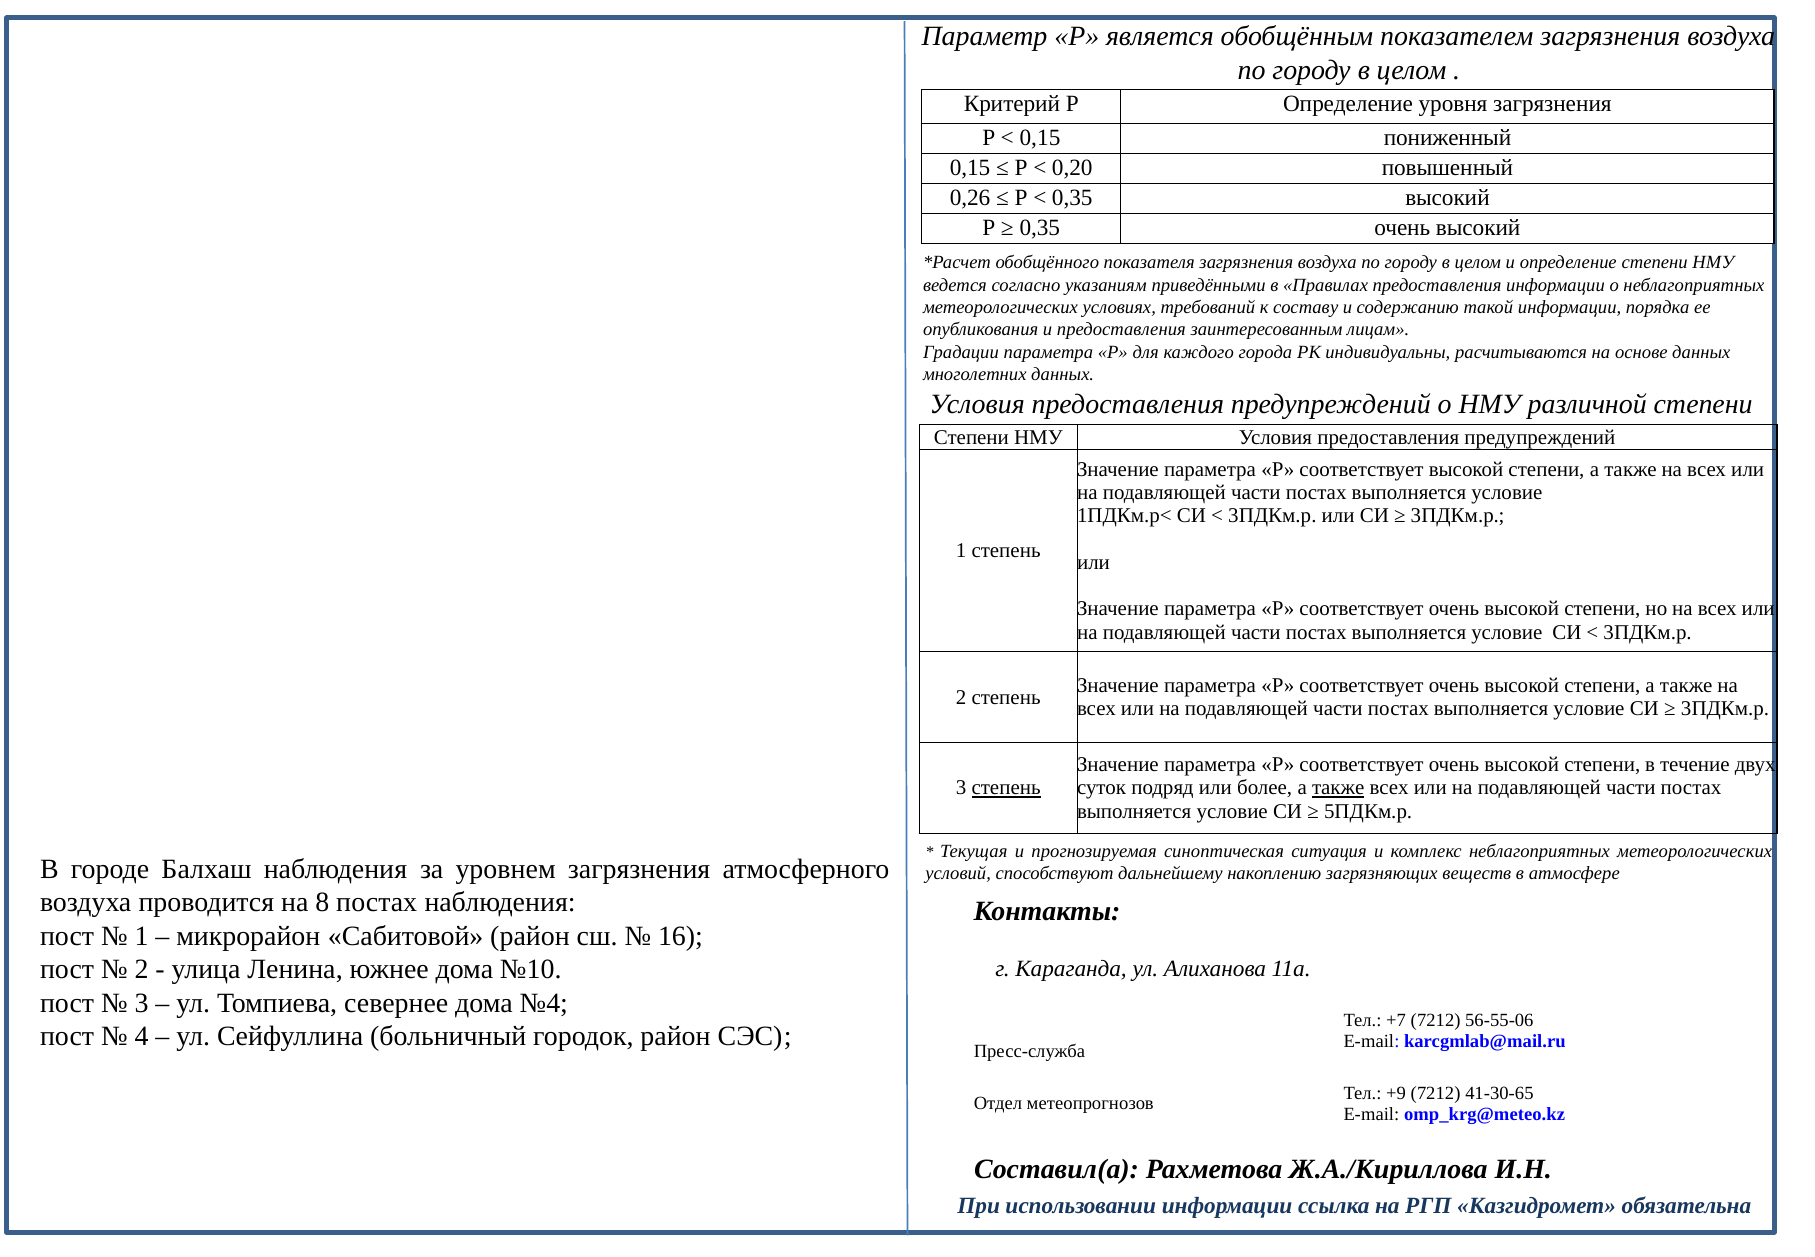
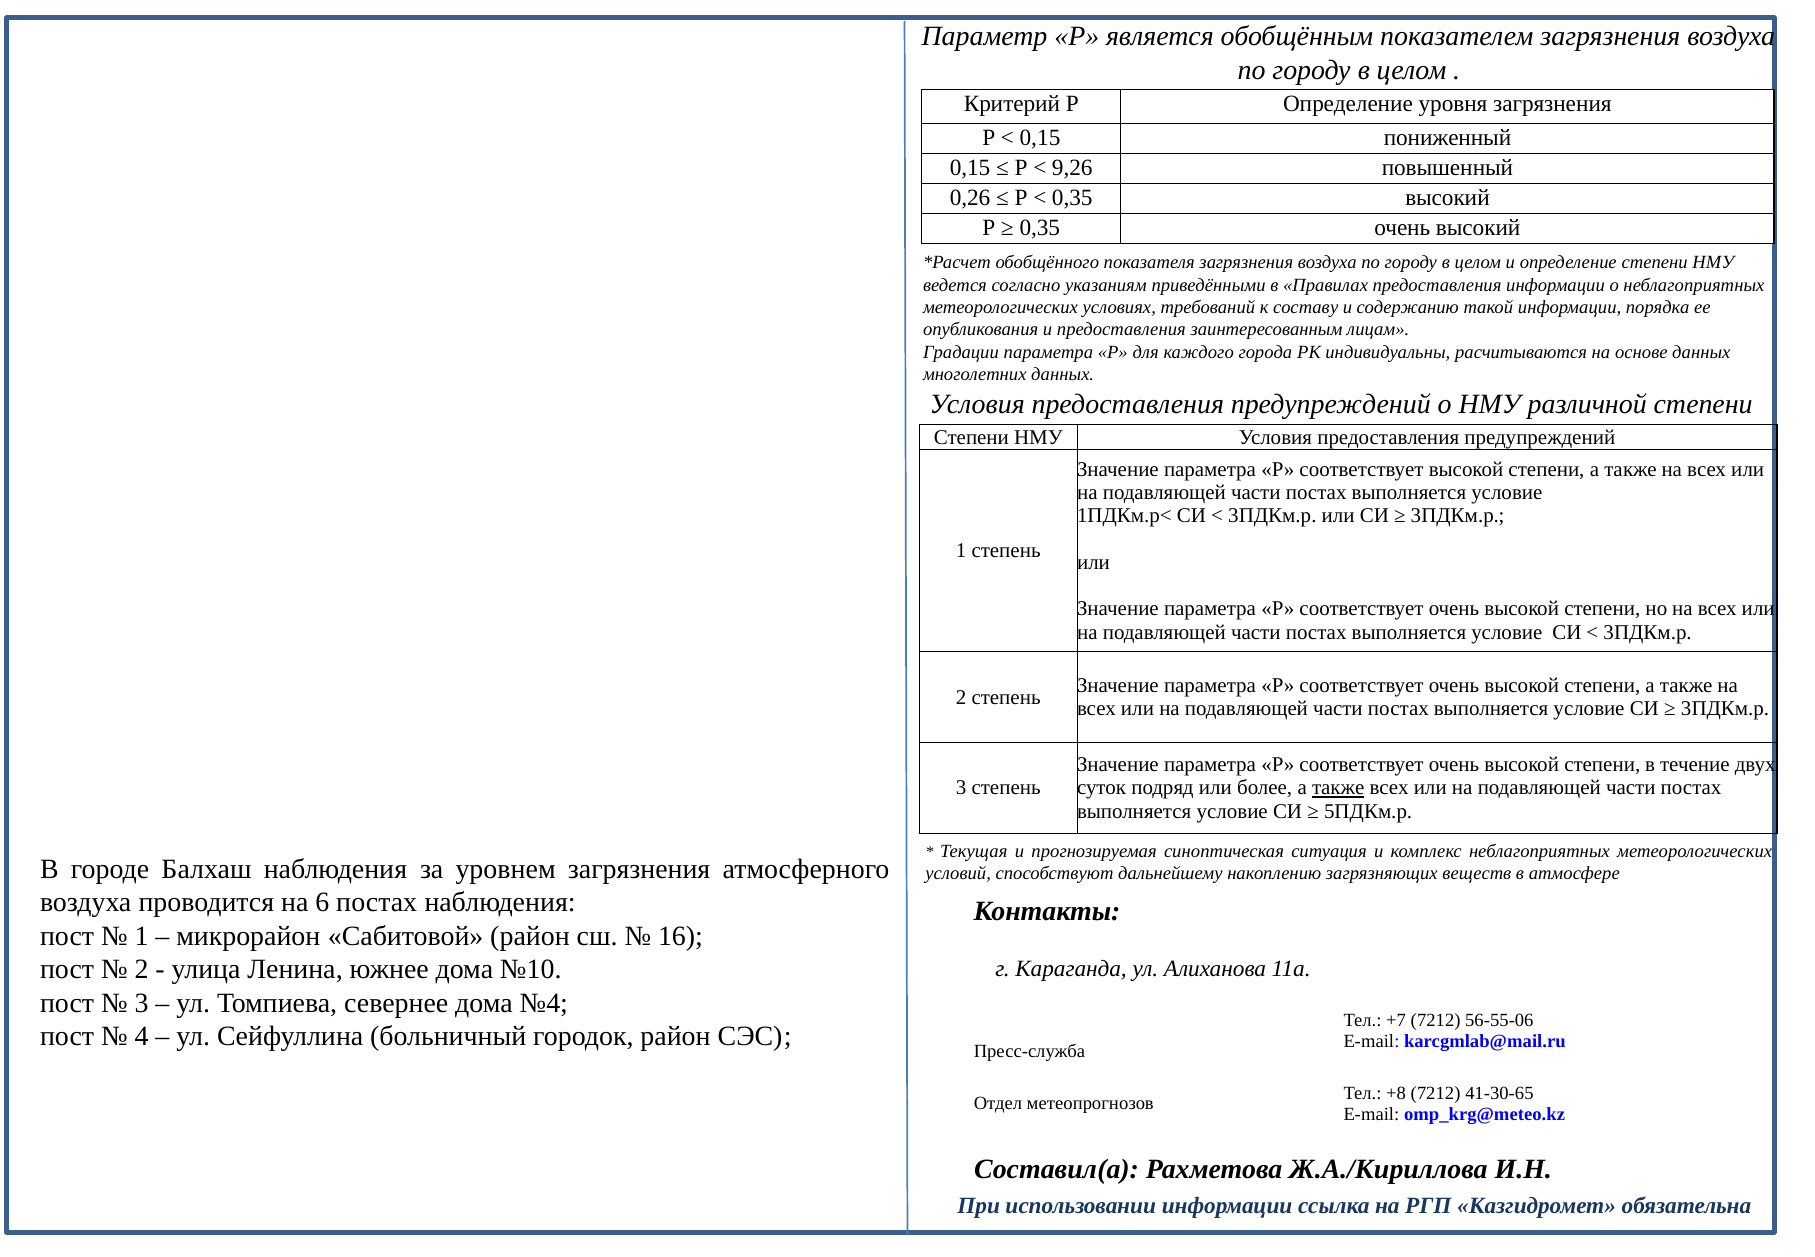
0,20: 0,20 -> 9,26
степень at (1006, 788) underline: present -> none
8: 8 -> 6
+9: +9 -> +8
